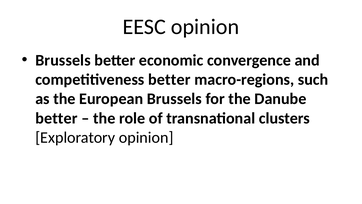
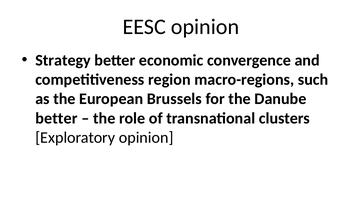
Brussels at (63, 60): Brussels -> Strategy
competitiveness better: better -> region
